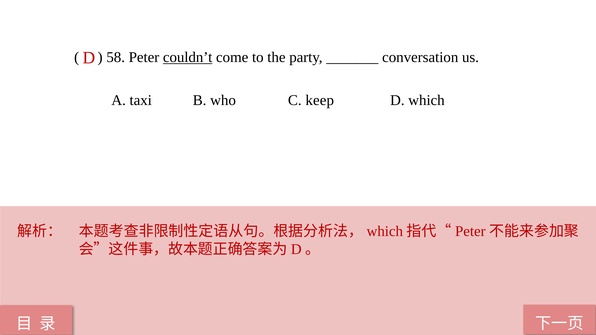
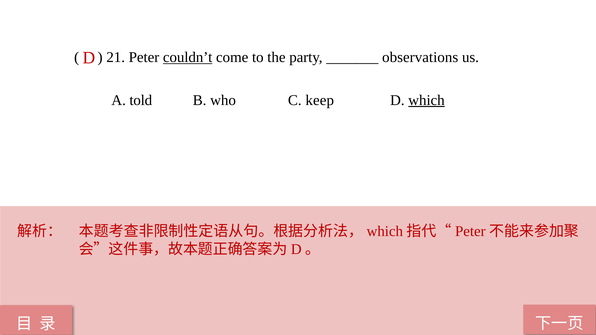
58: 58 -> 21
conversation: conversation -> observations
taxi: taxi -> told
which underline: none -> present
